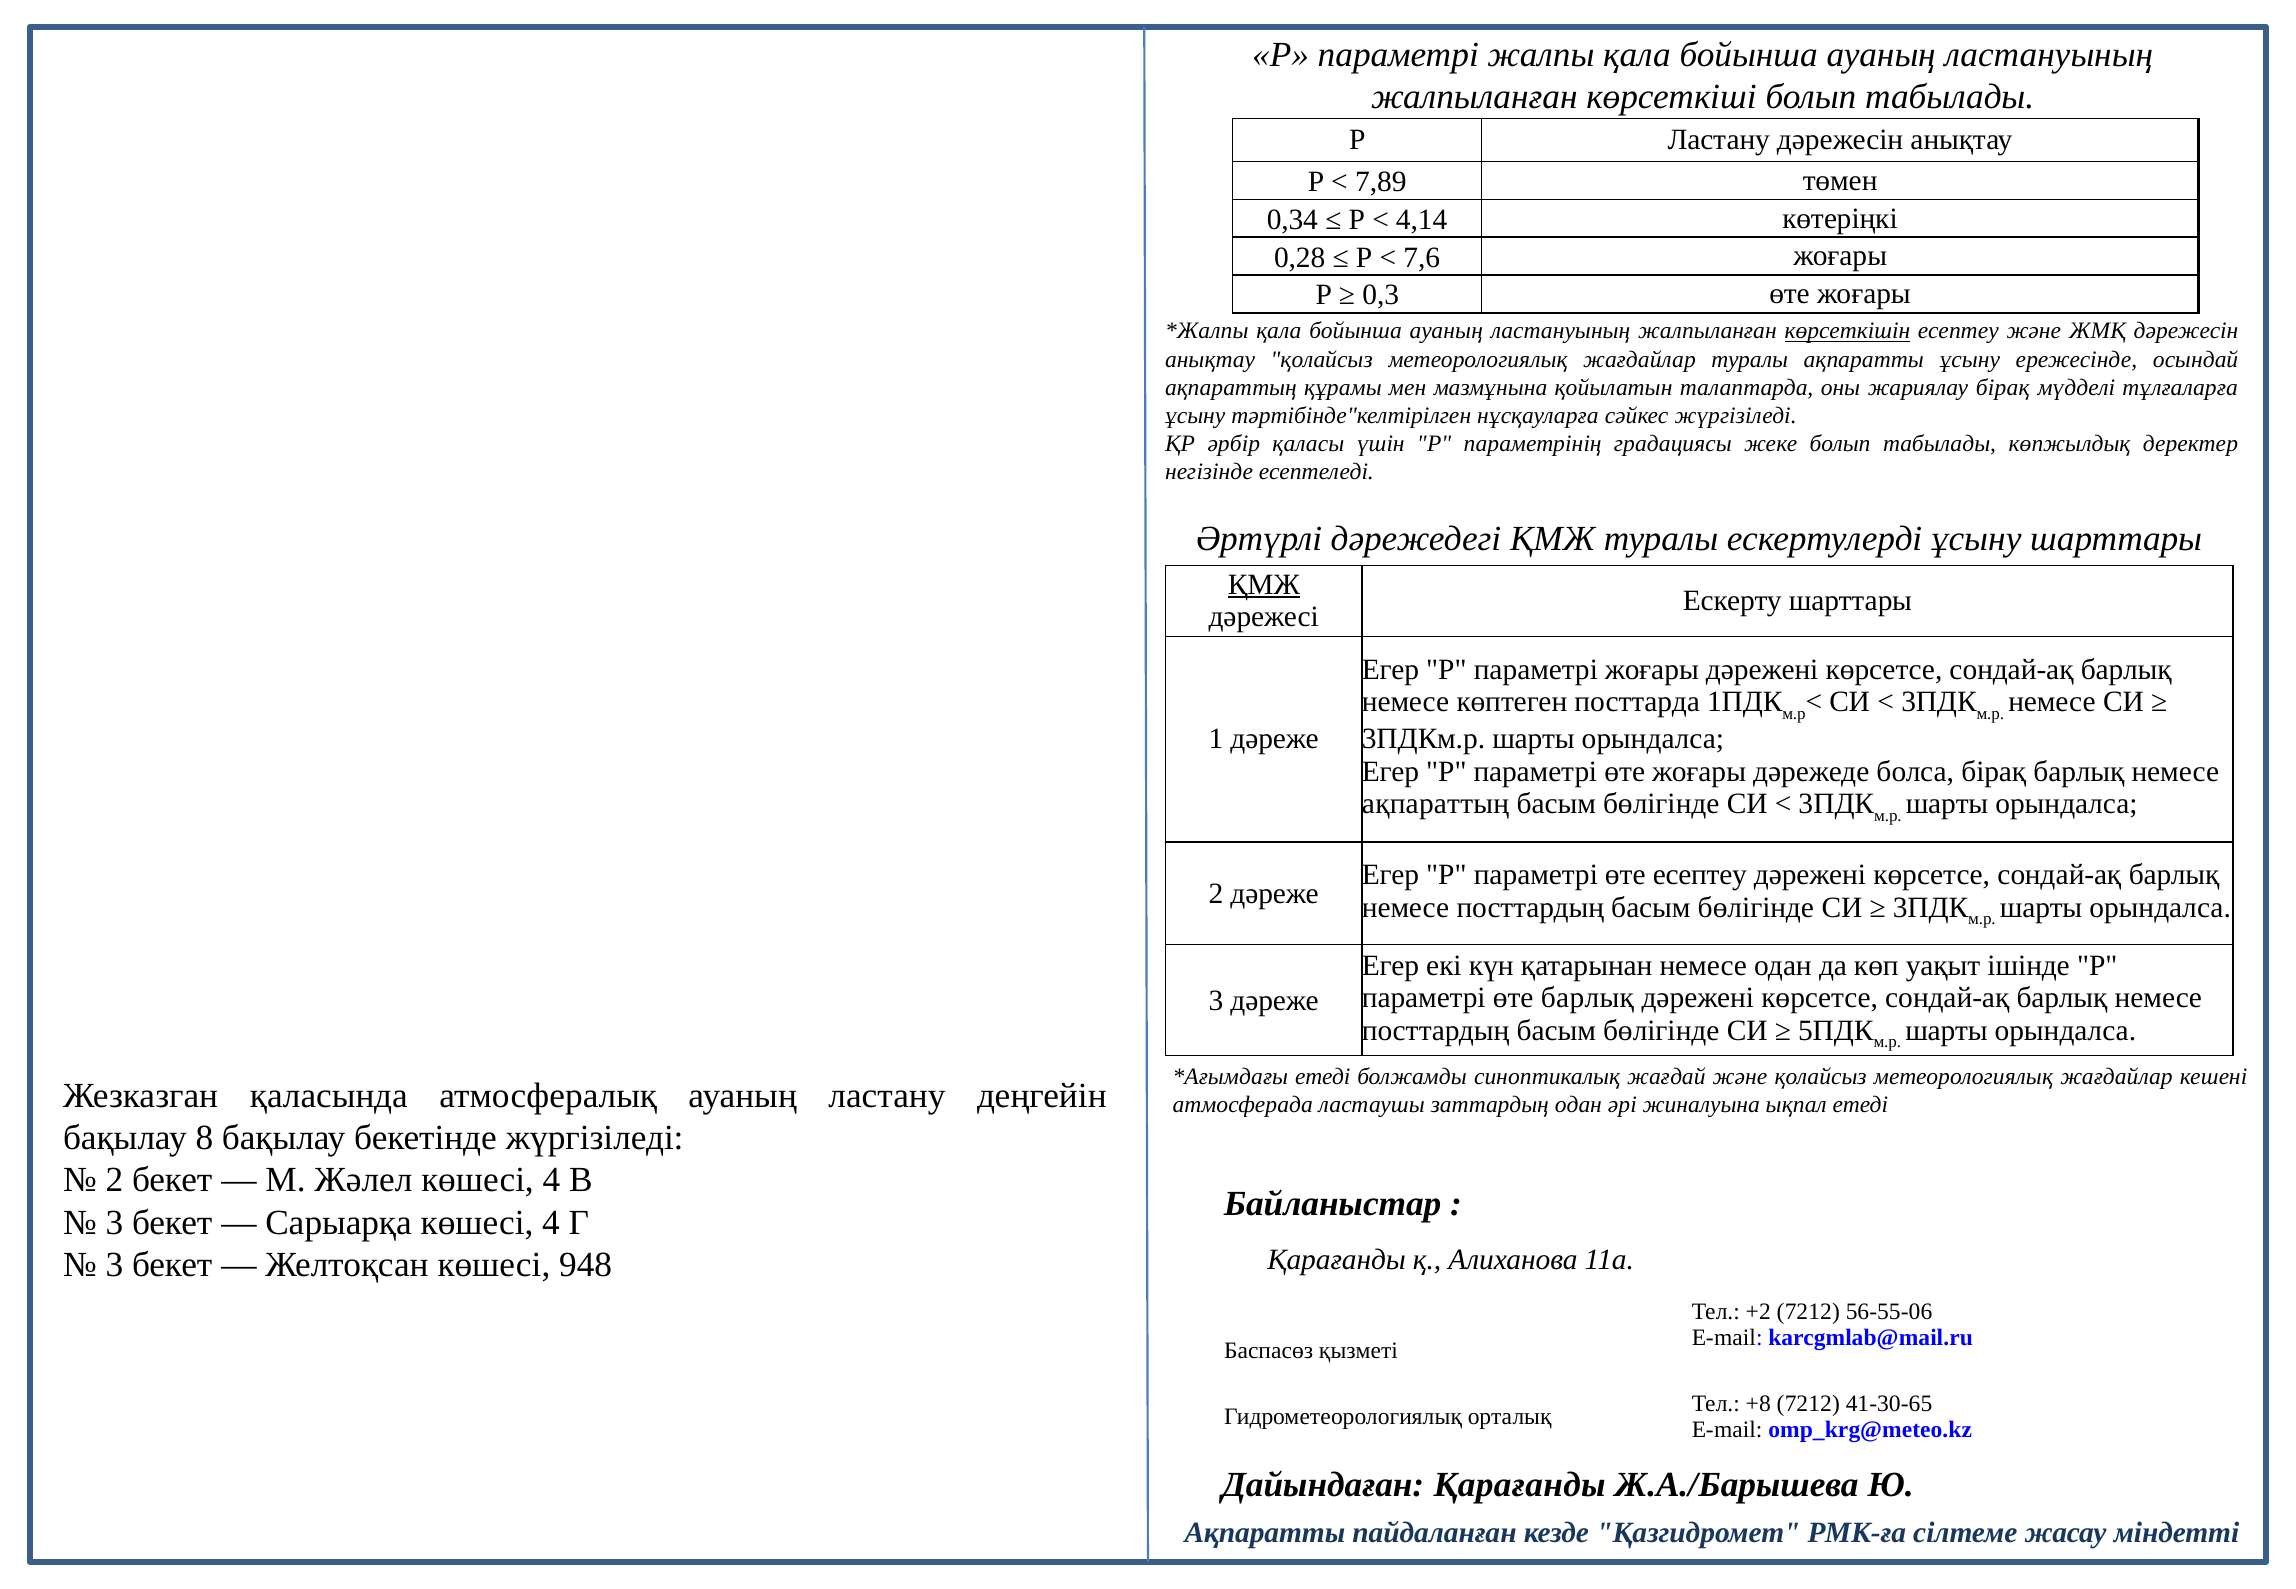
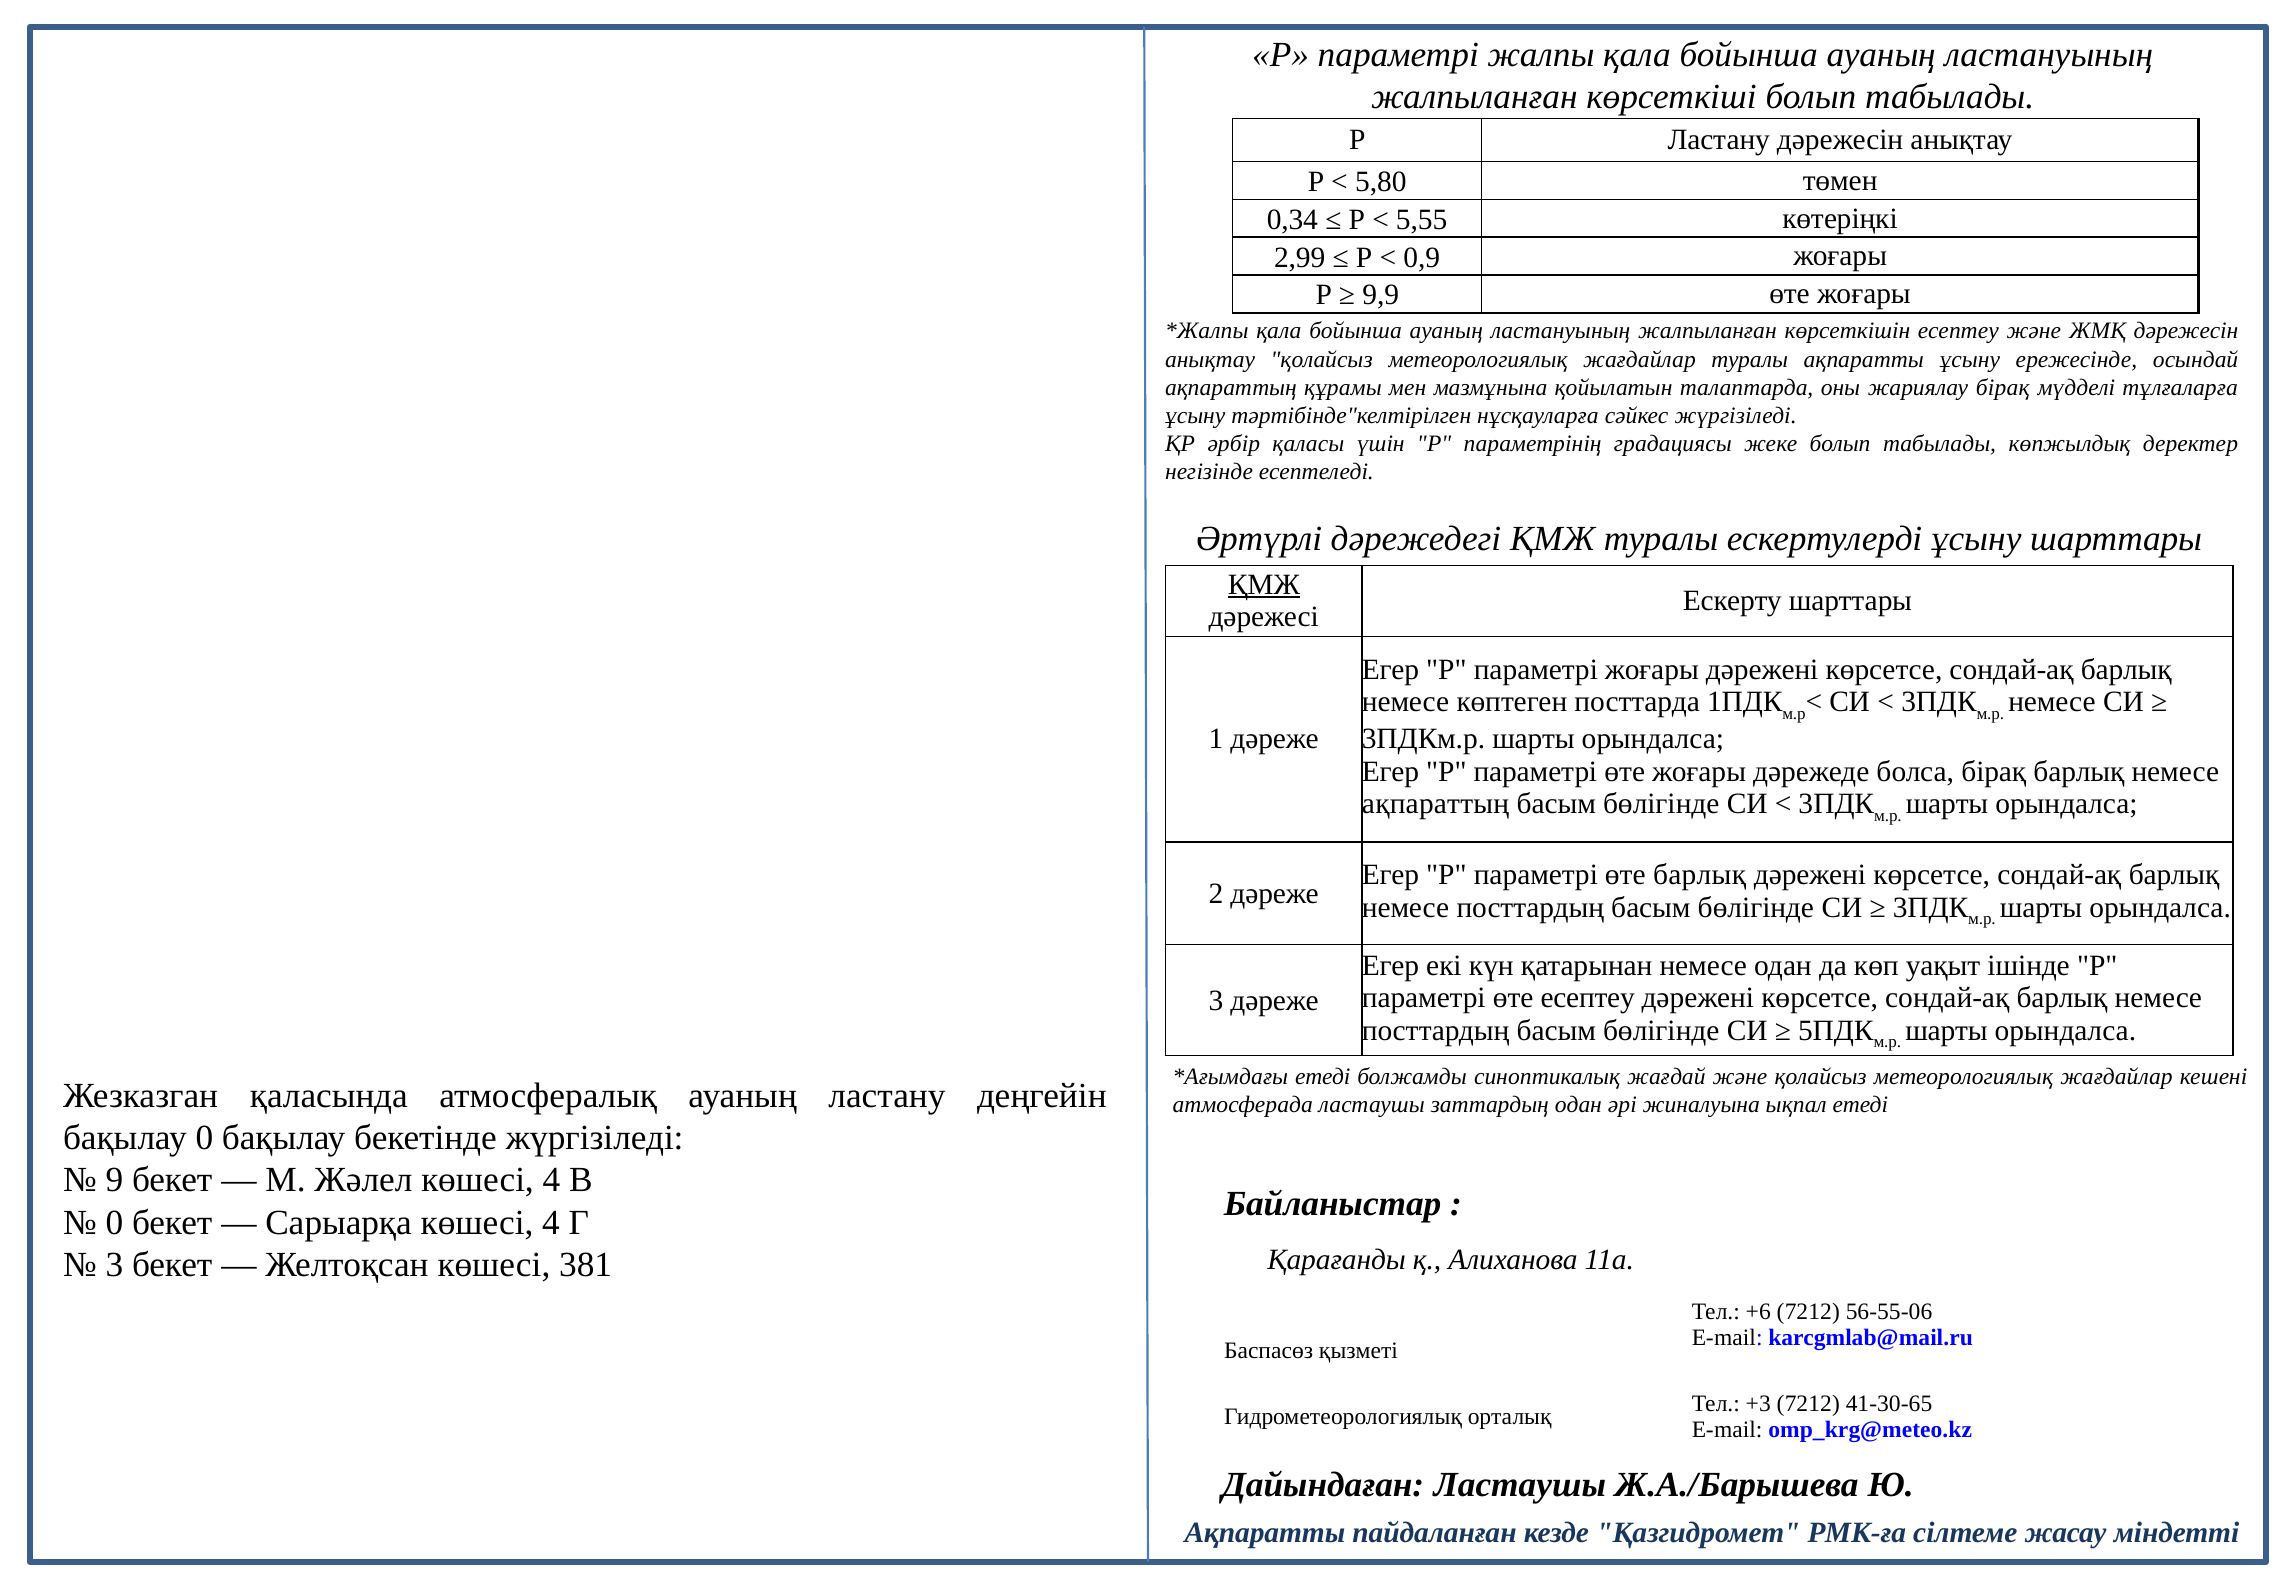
7,89: 7,89 -> 5,80
4,14: 4,14 -> 5,55
0,28: 0,28 -> 2,99
7,6: 7,6 -> 0,9
0,3: 0,3 -> 9,9
көрсеткішін underline: present -> none
өте есептеу: есептеу -> барлық
өте барлық: барлық -> есептеу
бақылау 8: 8 -> 0
2 at (114, 1181): 2 -> 9
3 at (114, 1223): 3 -> 0
948: 948 -> 381
+2: +2 -> +6
+8: +8 -> +3
Дайындаған Қарағанды: Қарағанды -> Ластаушы
